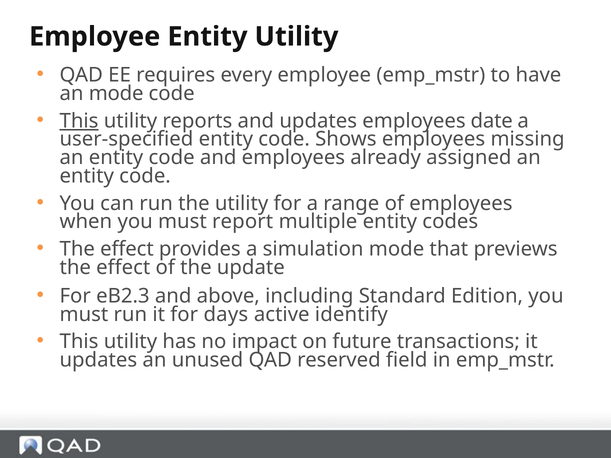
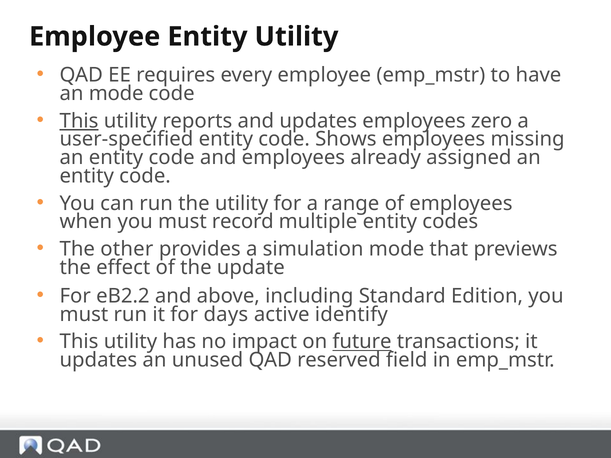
date: date -> zero
report: report -> record
effect at (127, 249): effect -> other
eB2.3: eB2.3 -> eB2.2
future underline: none -> present
